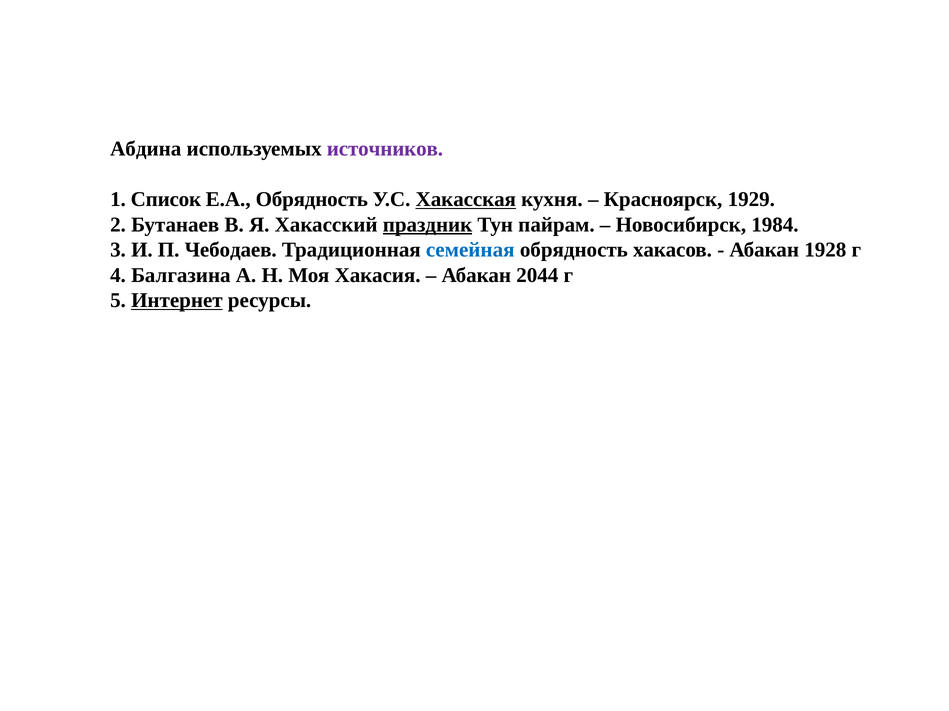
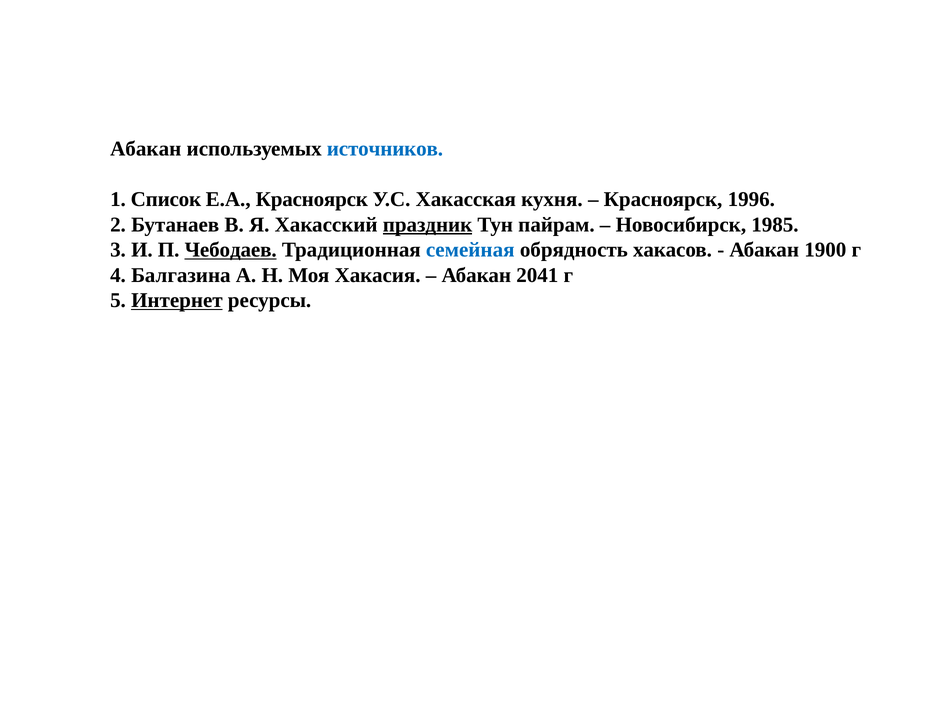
Абдина at (146, 149): Абдина -> Абакан
источников colour: purple -> blue
Е.А Обрядность: Обрядность -> Красноярск
Хакасская underline: present -> none
1929: 1929 -> 1996
1984: 1984 -> 1985
Чебодаев underline: none -> present
1928: 1928 -> 1900
2044: 2044 -> 2041
